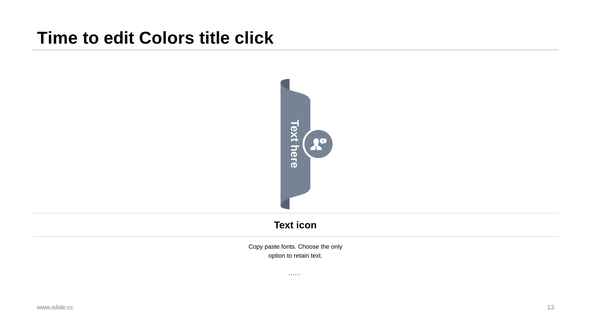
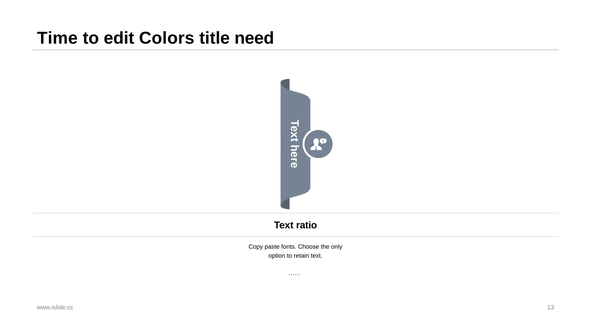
click: click -> need
icon: icon -> ratio
